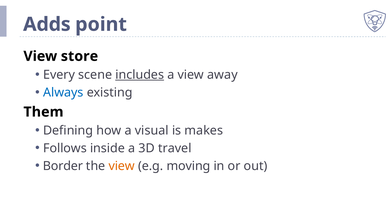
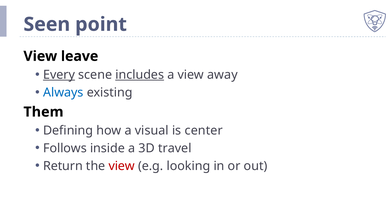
Adds: Adds -> Seen
store: store -> leave
Every underline: none -> present
makes: makes -> center
Border: Border -> Return
view at (122, 166) colour: orange -> red
moving: moving -> looking
